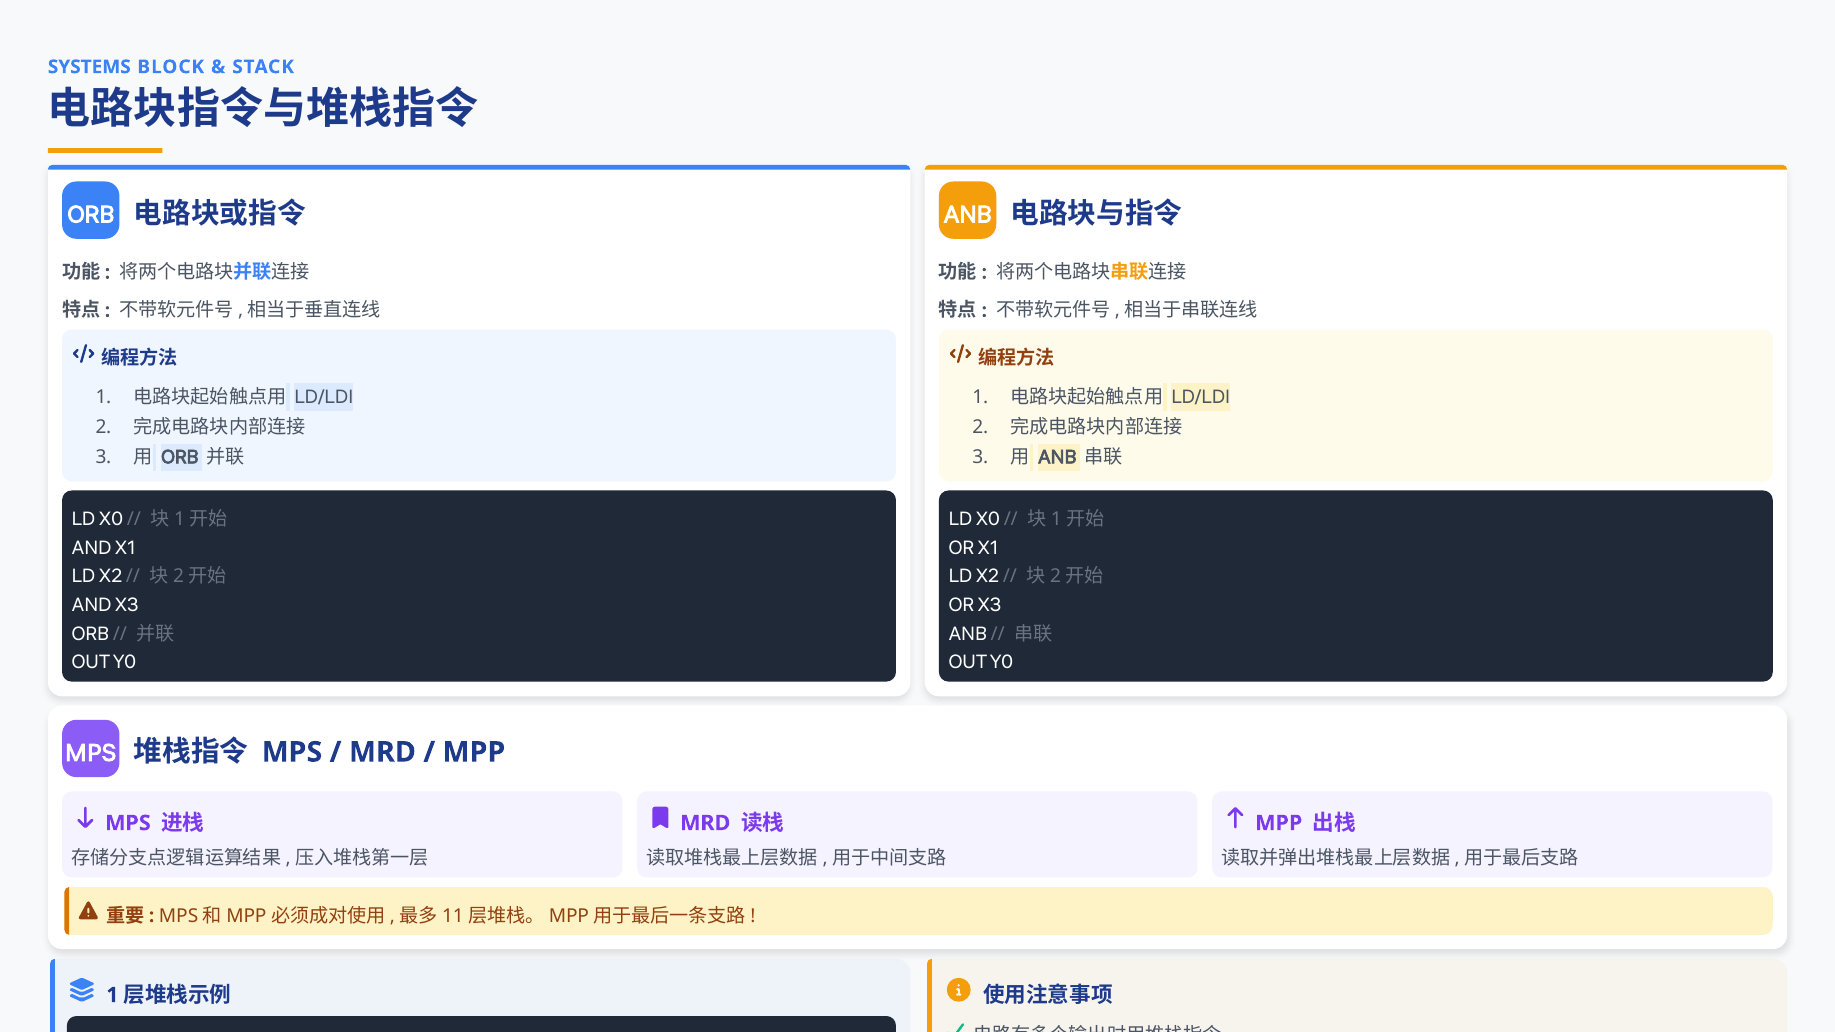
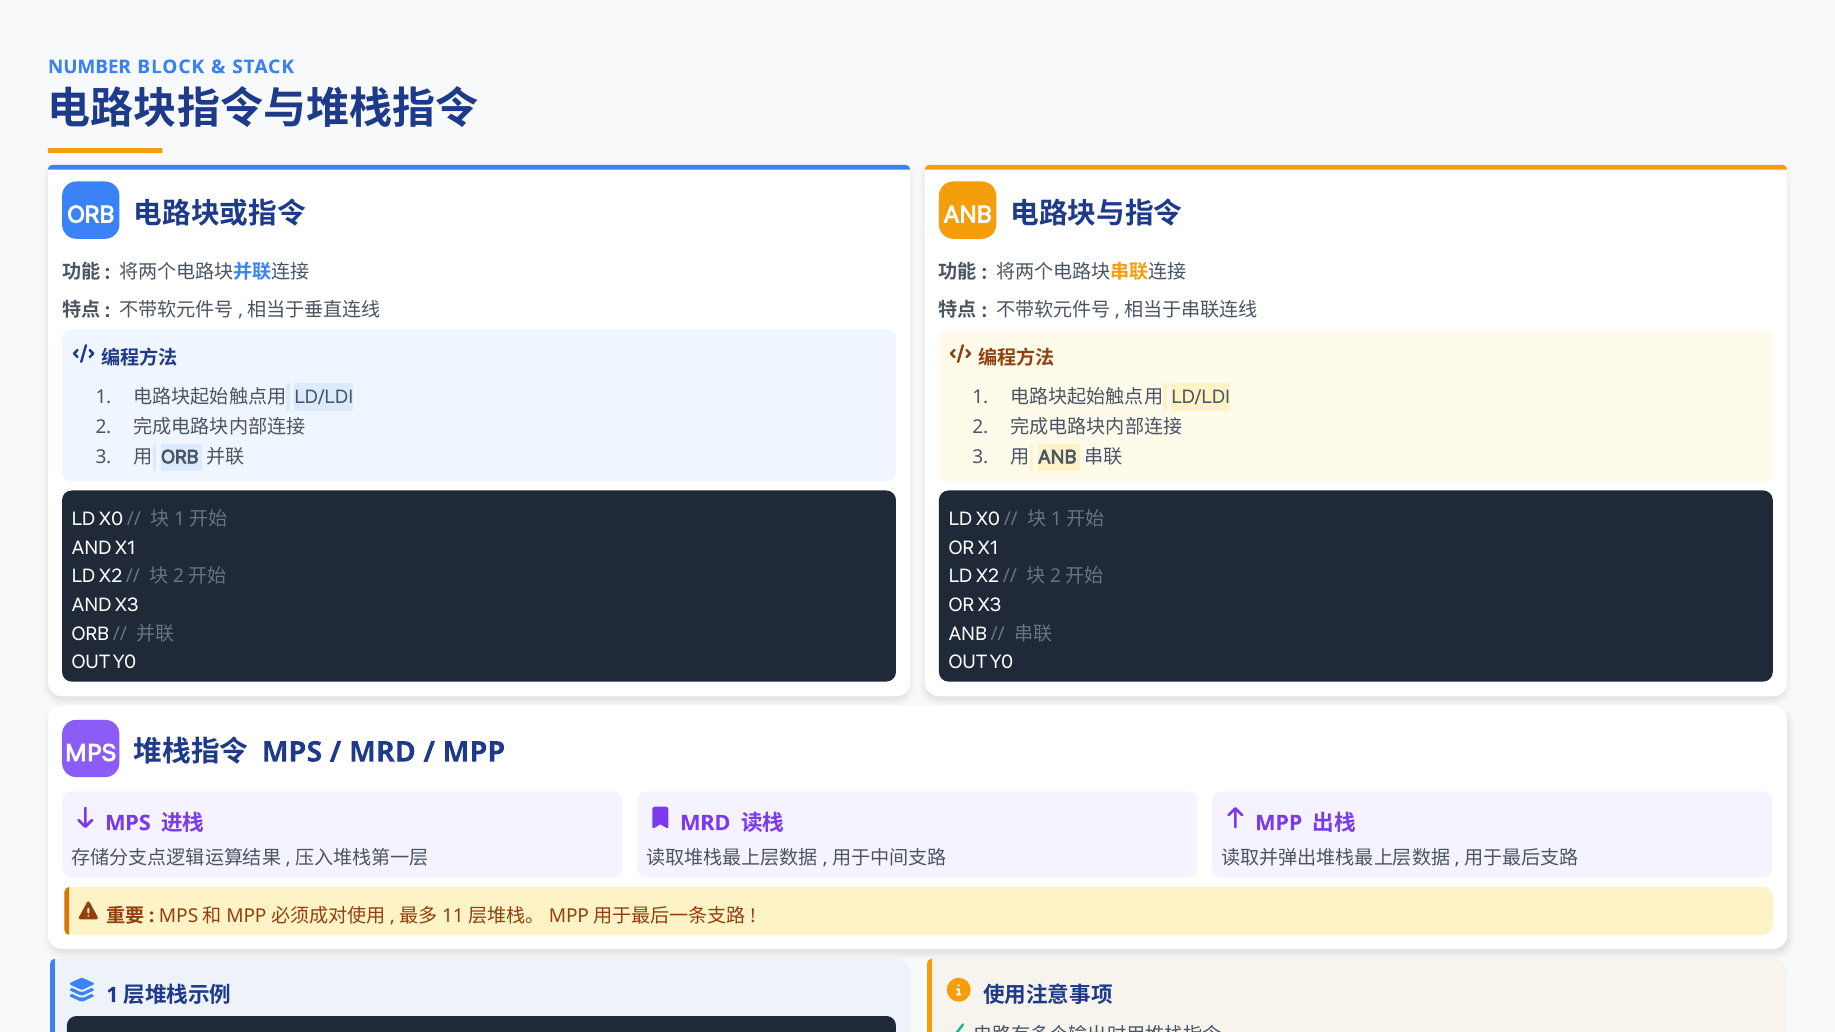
SYSTEMS: SYSTEMS -> NUMBER
